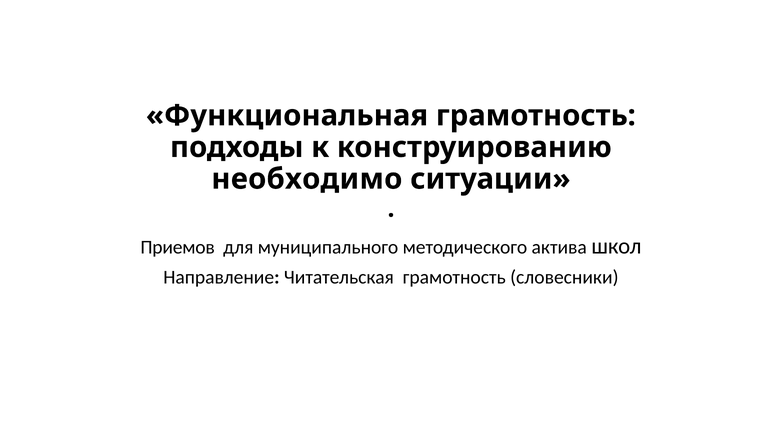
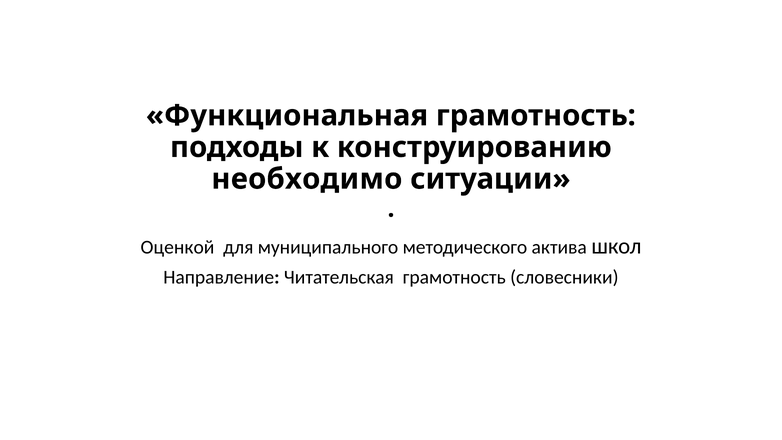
Приемов: Приемов -> Оценкой
